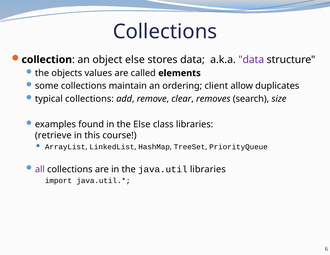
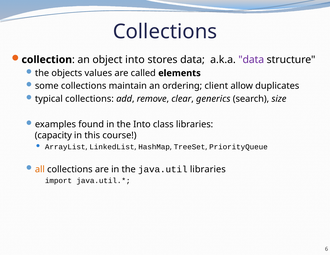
object else: else -> into
removes: removes -> generics
the Else: Else -> Into
retrieve: retrieve -> capacity
all colour: purple -> orange
